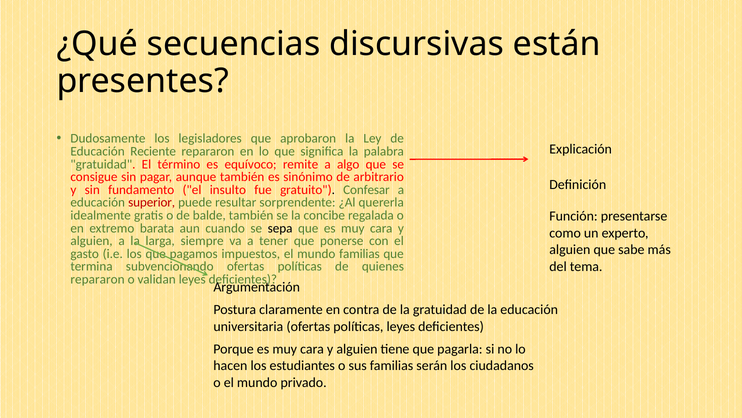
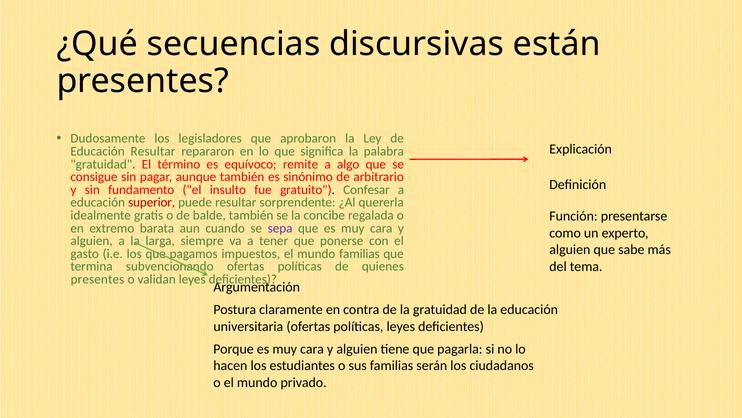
Educación Reciente: Reciente -> Resultar
sepa colour: black -> purple
repararon at (98, 279): repararon -> presentes
